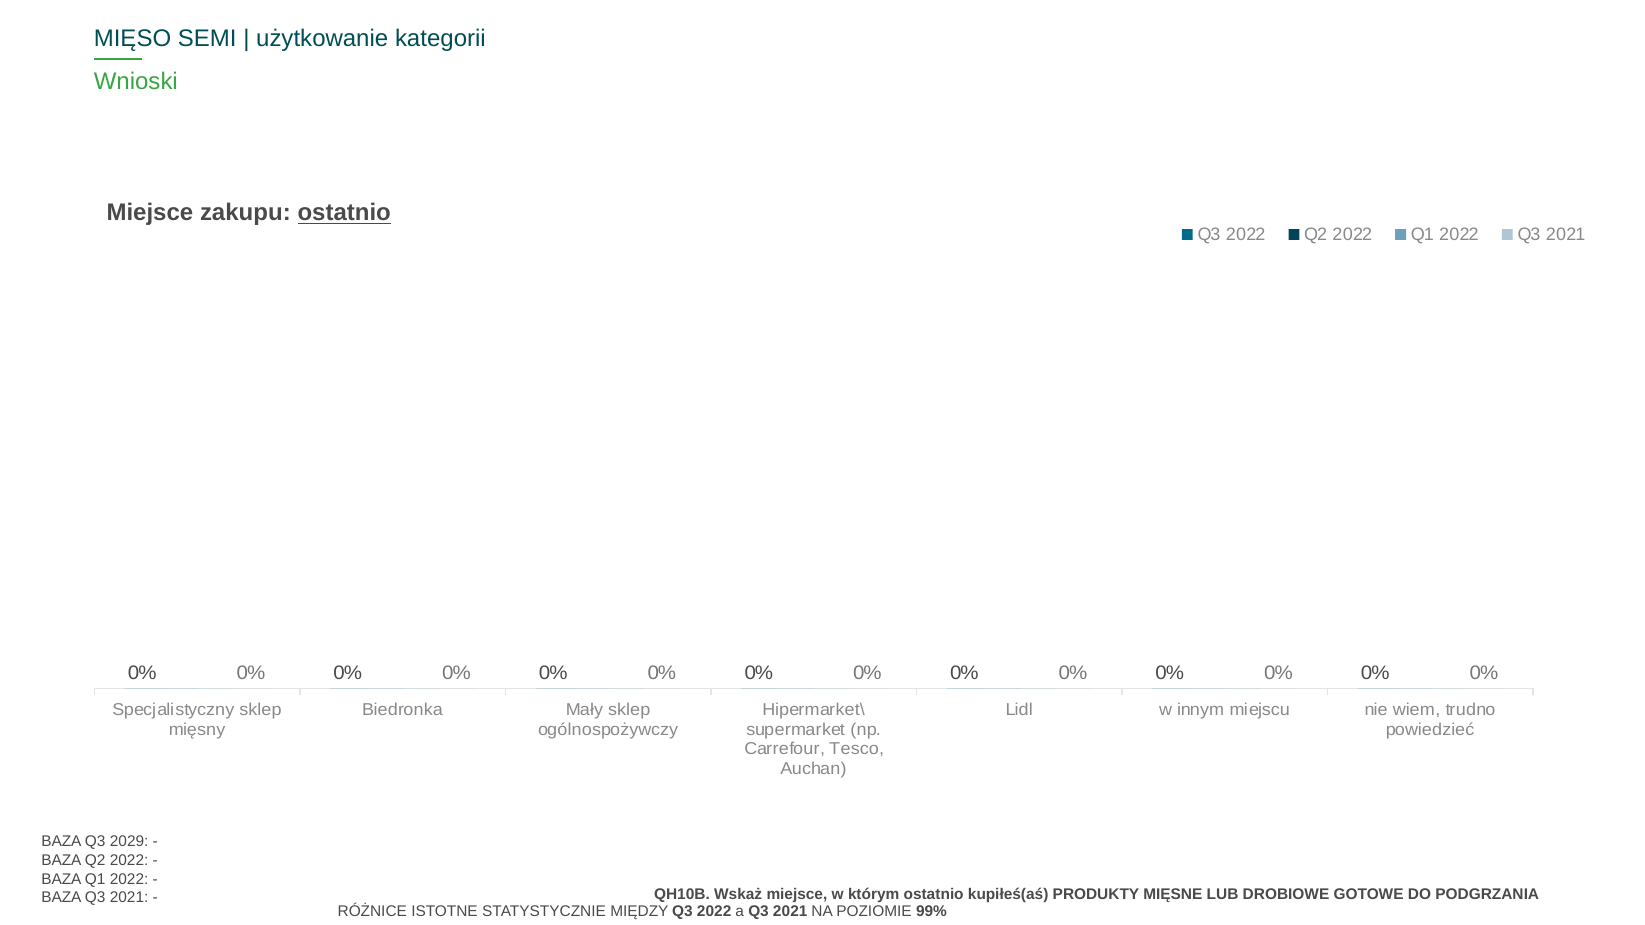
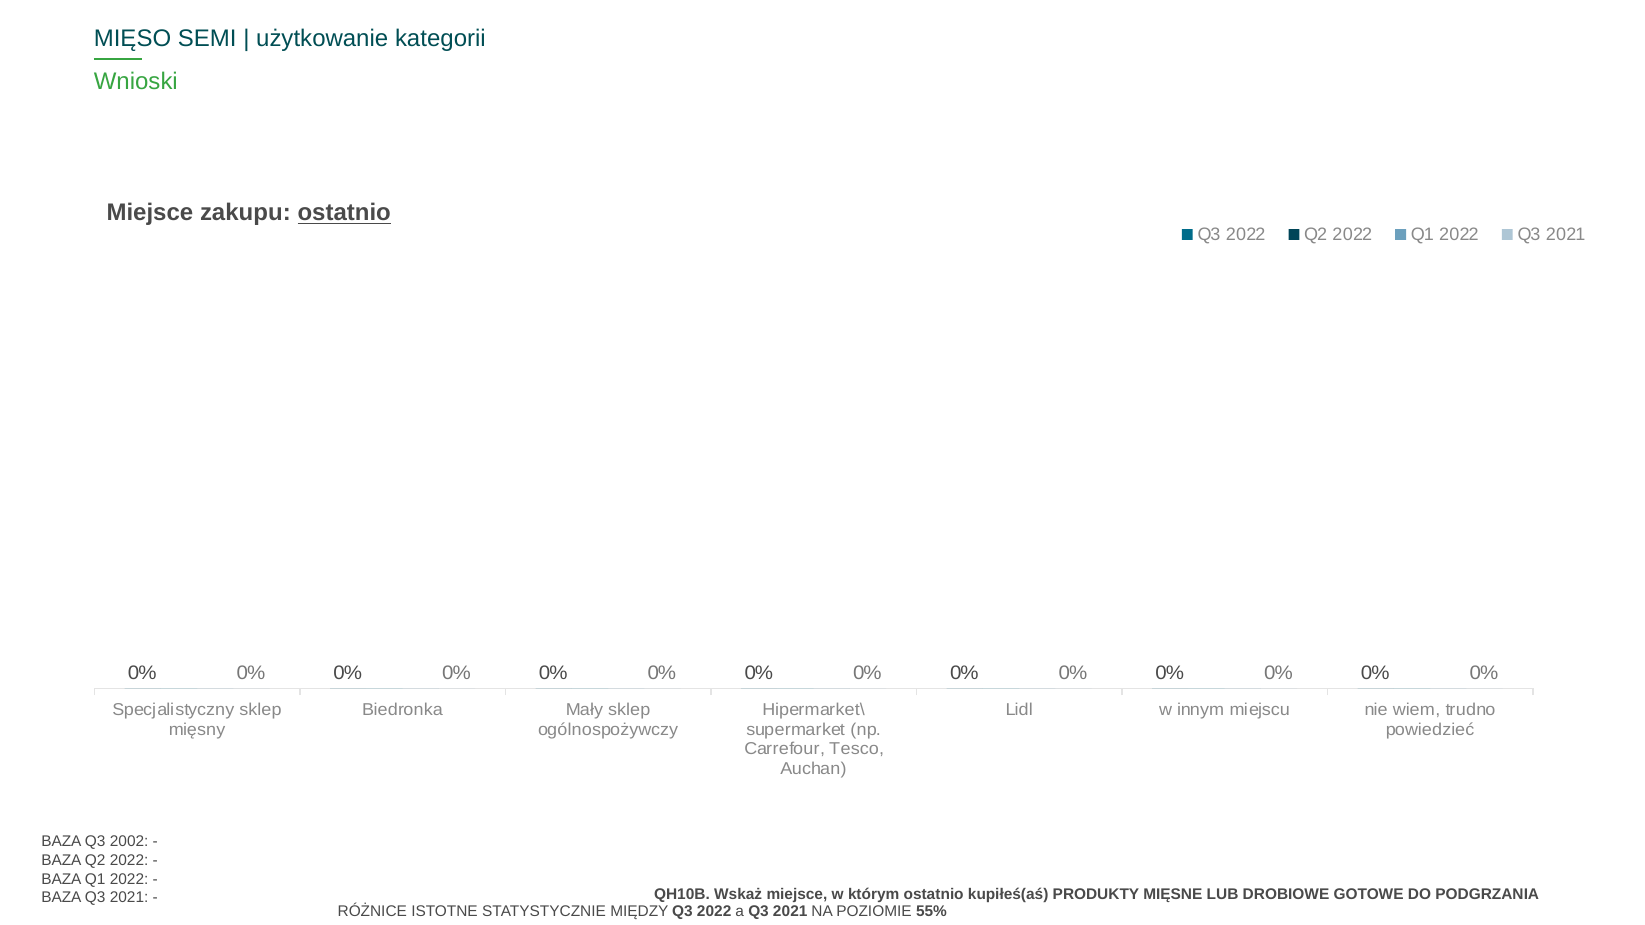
2029: 2029 -> 2002
99%: 99% -> 55%
